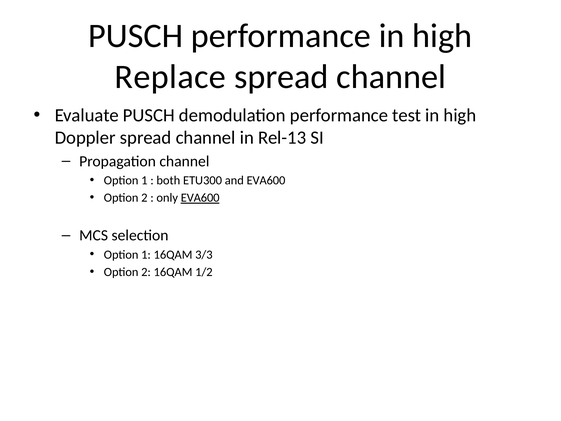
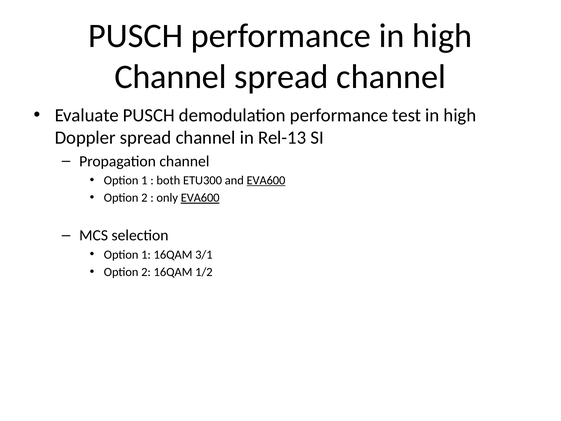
Replace at (170, 77): Replace -> Channel
EVA600 at (266, 180) underline: none -> present
3/3: 3/3 -> 3/1
